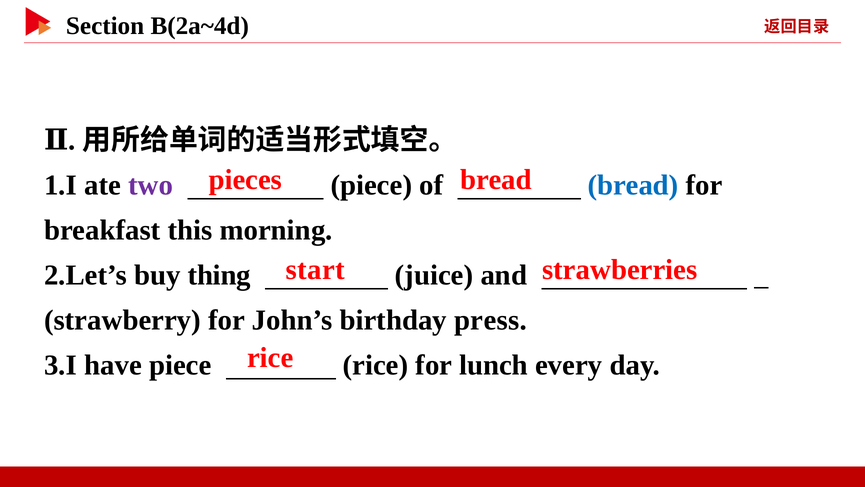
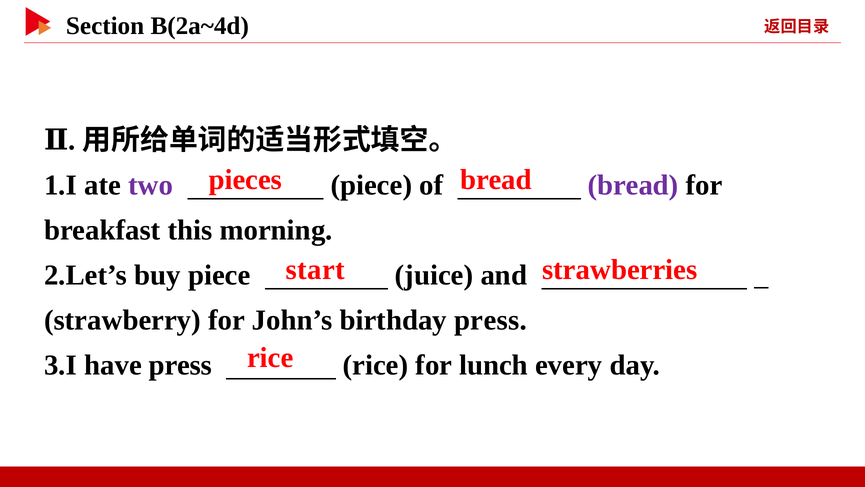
bread at (633, 185) colour: blue -> purple
buy thing: thing -> piece
have piece: piece -> press
